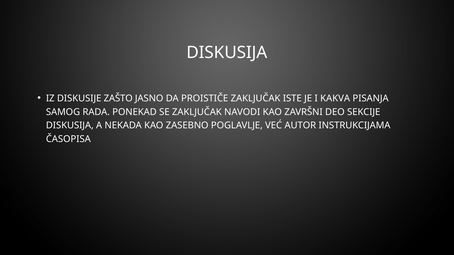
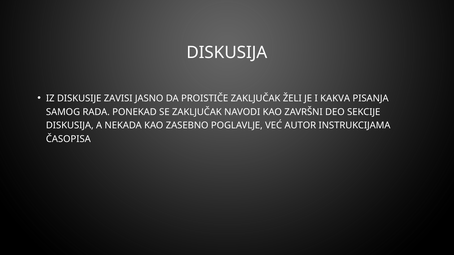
ZAŠTO: ZAŠTO -> ZAVISI
ISTE: ISTE -> ŽELI
